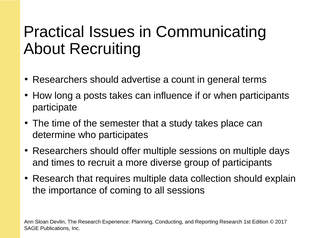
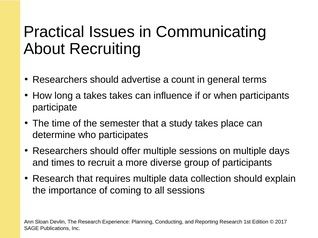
a posts: posts -> takes
